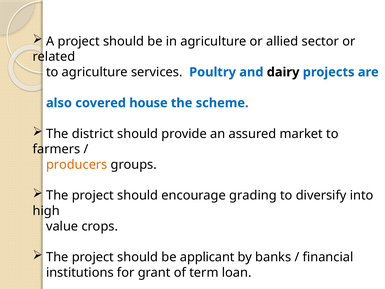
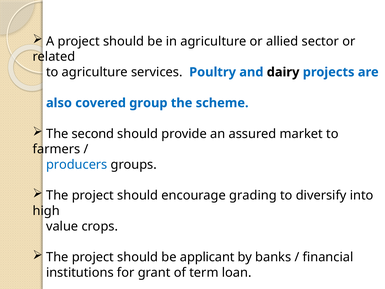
house: house -> group
district: district -> second
producers colour: orange -> blue
